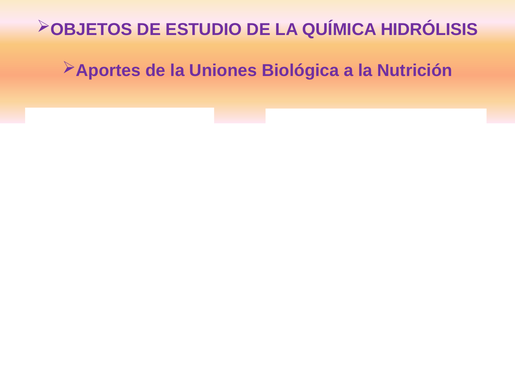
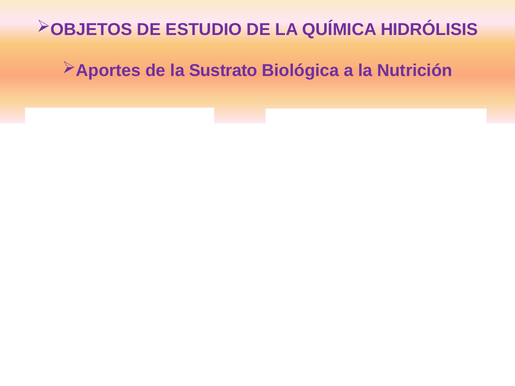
Uniones: Uniones -> Sustrato
